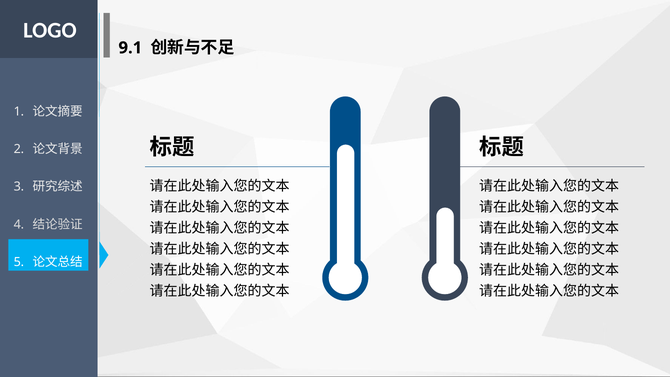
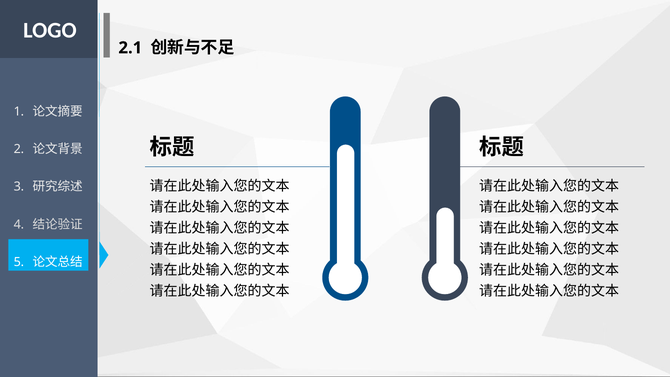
9.1: 9.1 -> 2.1
